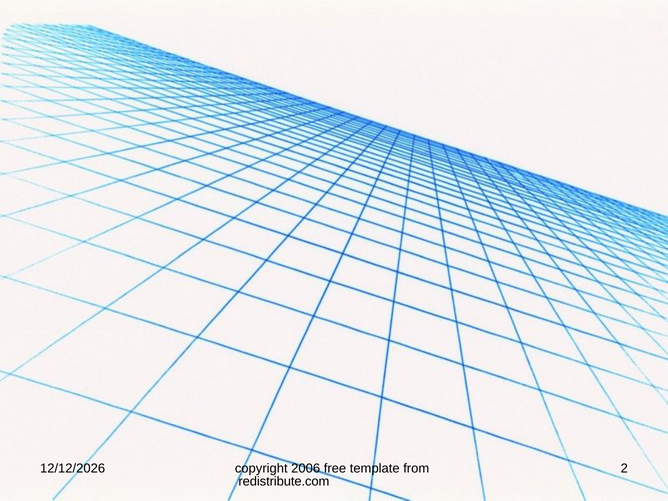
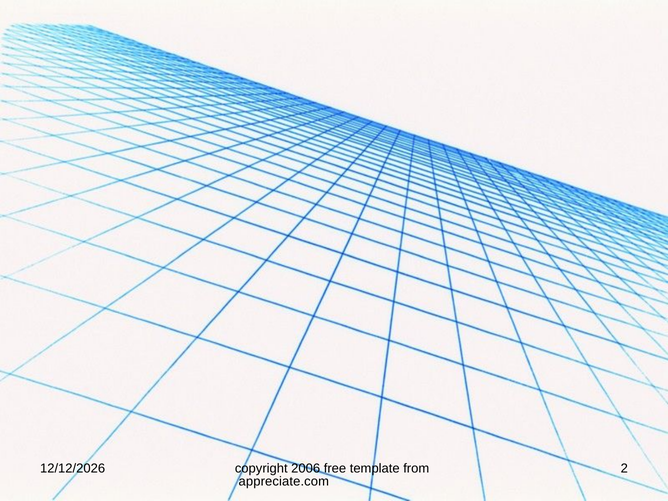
redistribute.com: redistribute.com -> appreciate.com
